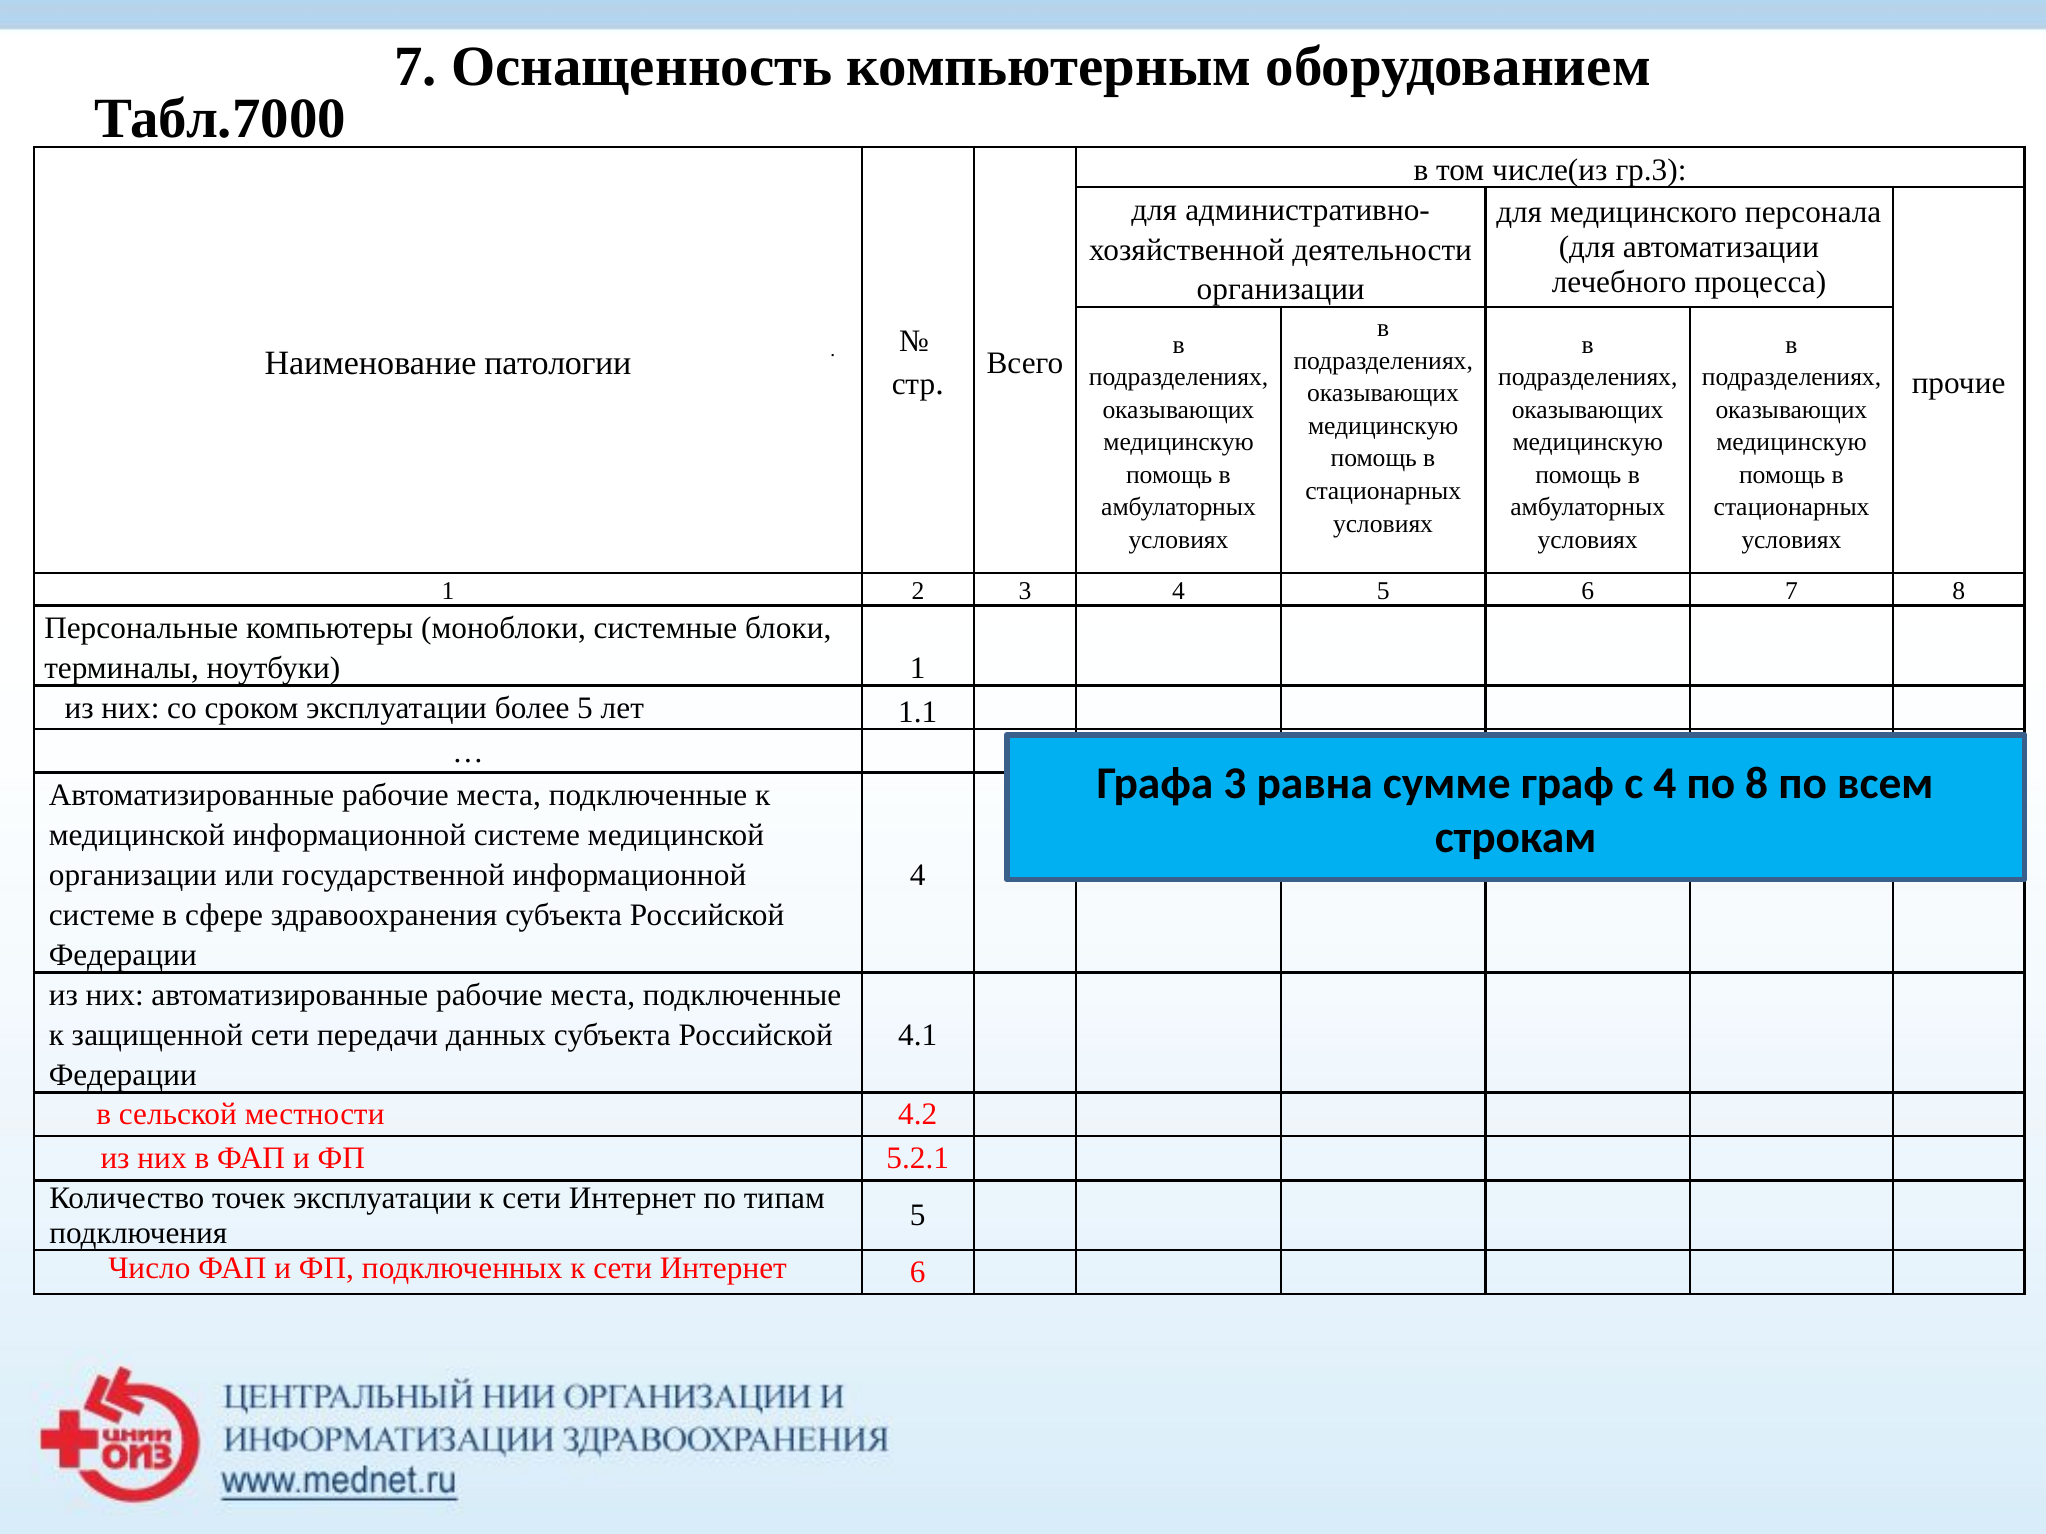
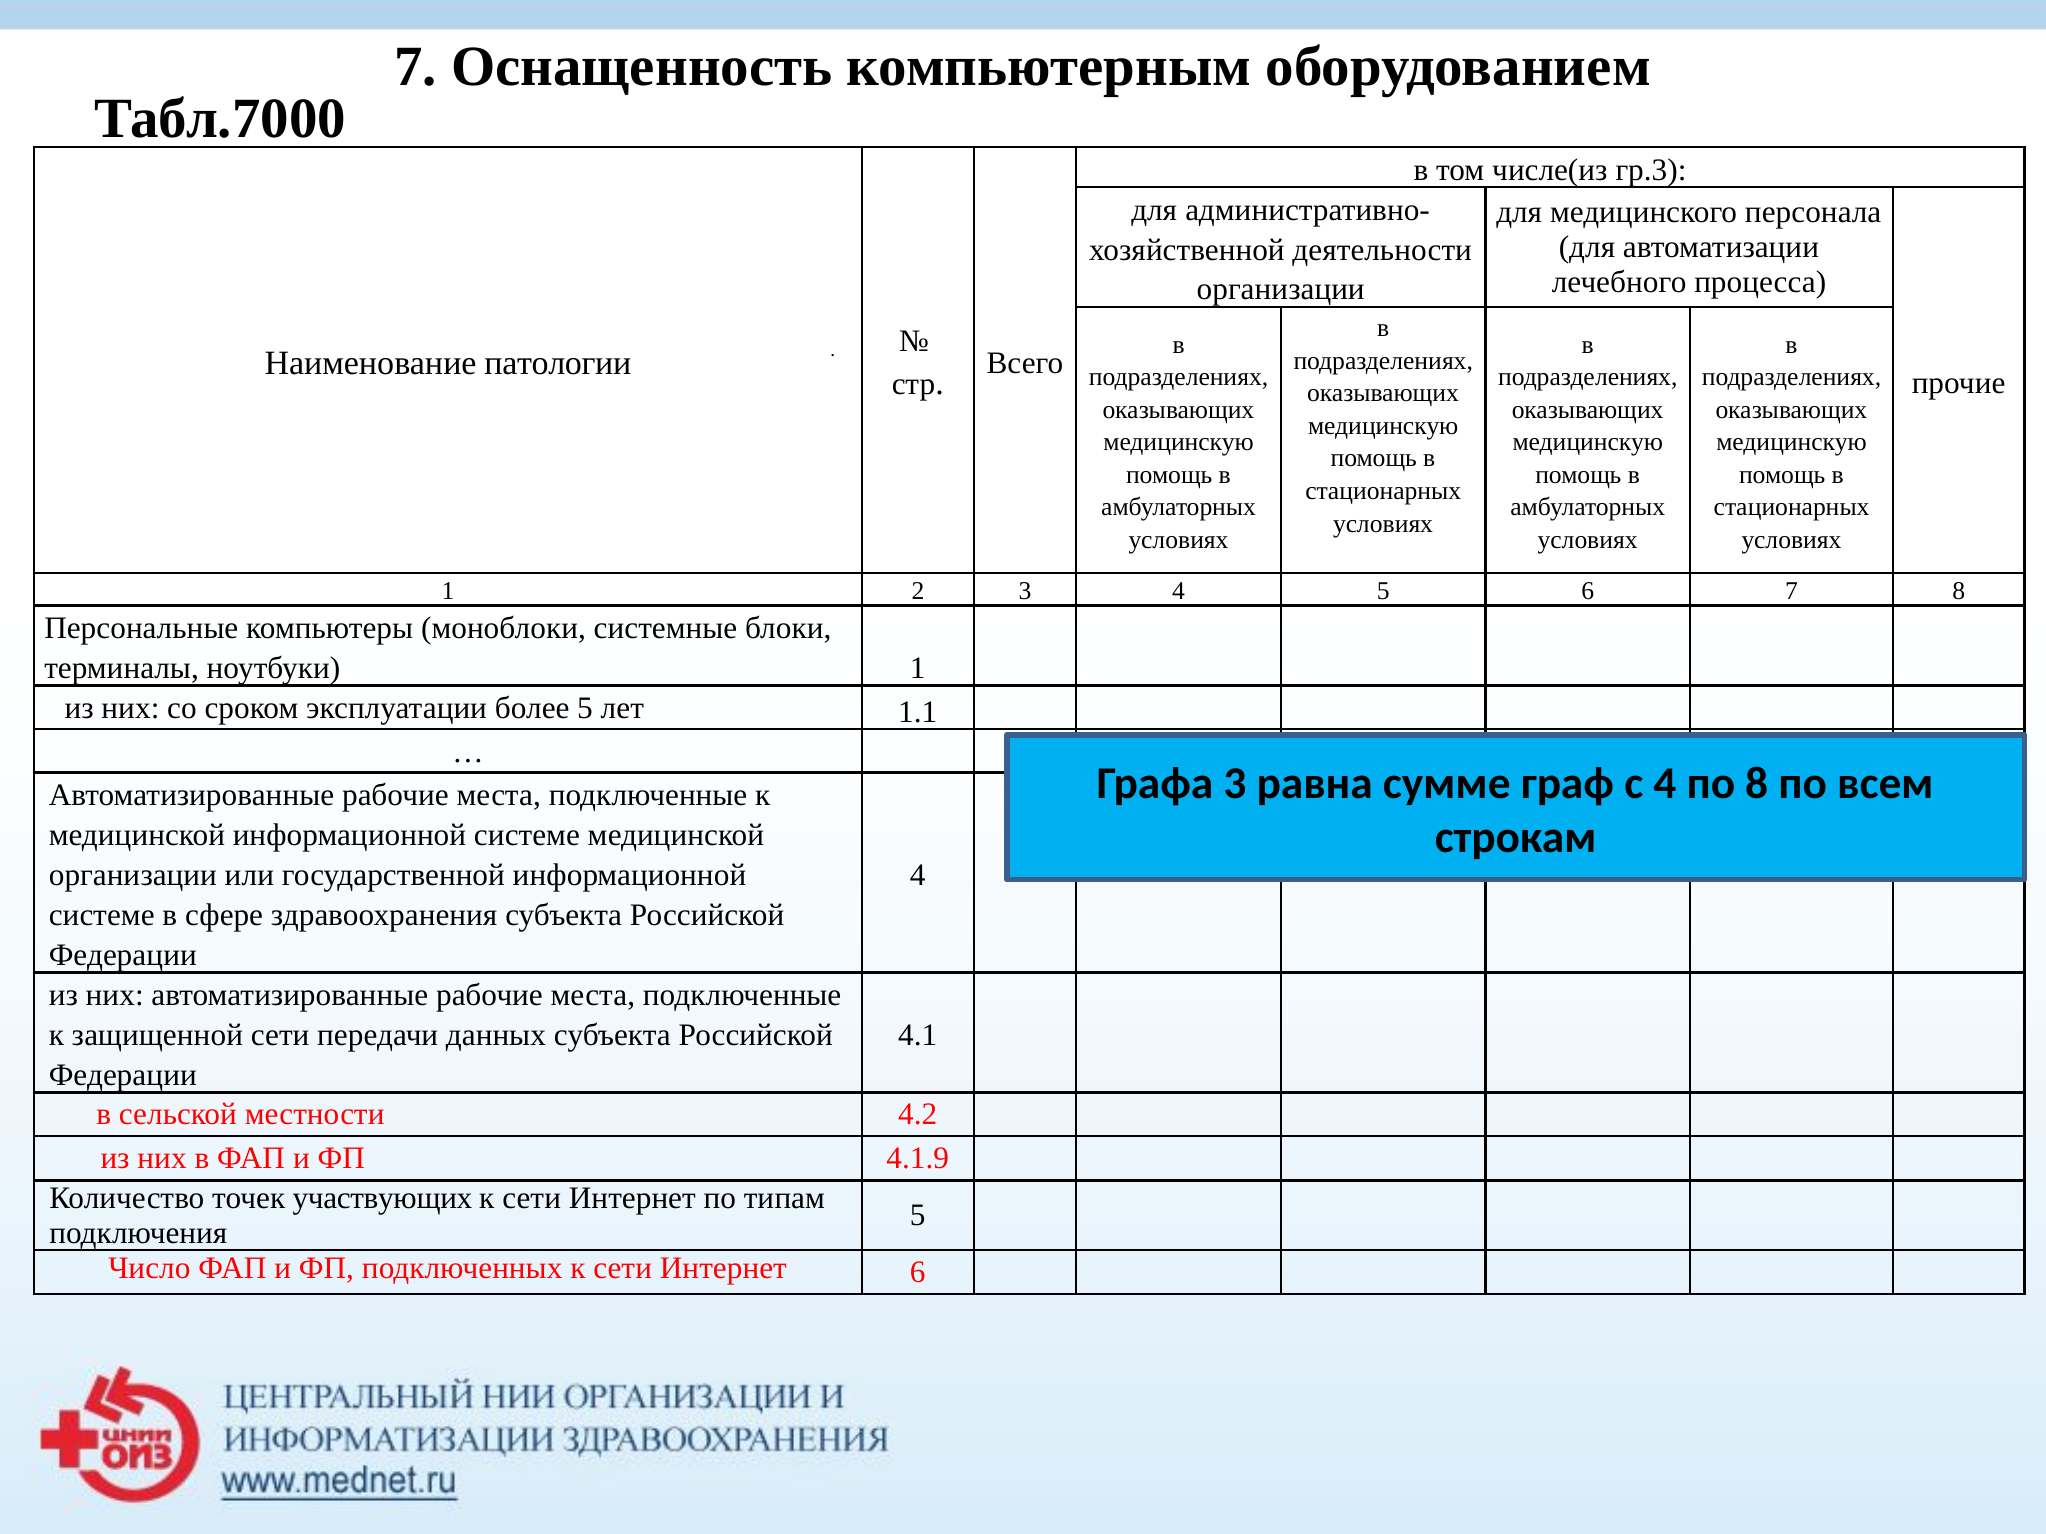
5.2.1: 5.2.1 -> 4.1.9
точек эксплуатации: эксплуатации -> участвующих
